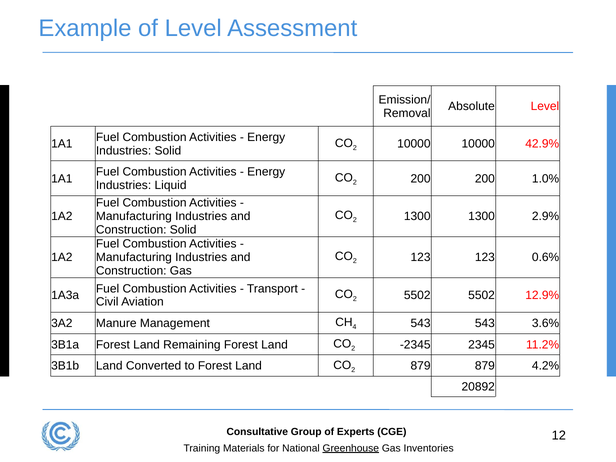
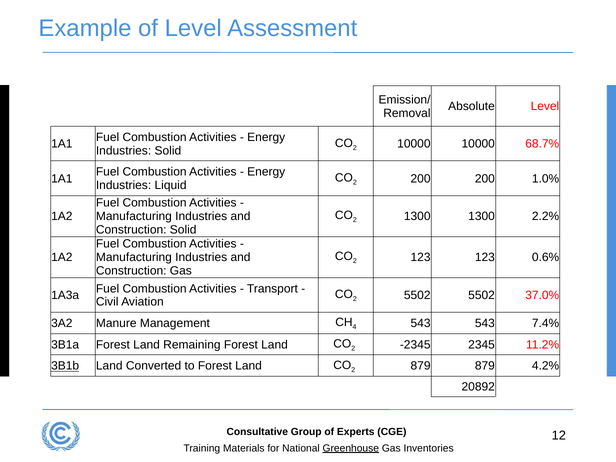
42.9%: 42.9% -> 68.7%
2.9%: 2.9% -> 2.2%
12.9%: 12.9% -> 37.0%
3.6%: 3.6% -> 7.4%
3B1b underline: none -> present
